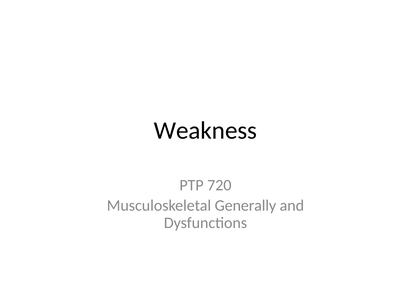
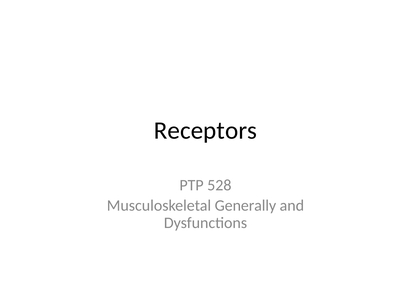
Weakness: Weakness -> Receptors
720: 720 -> 528
